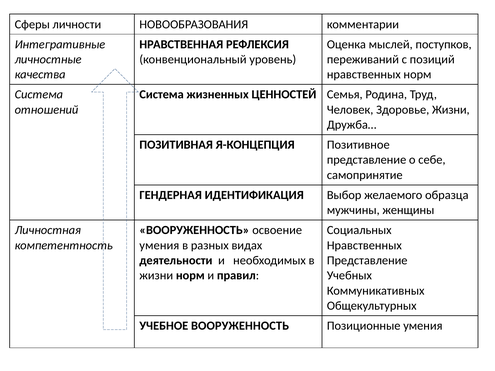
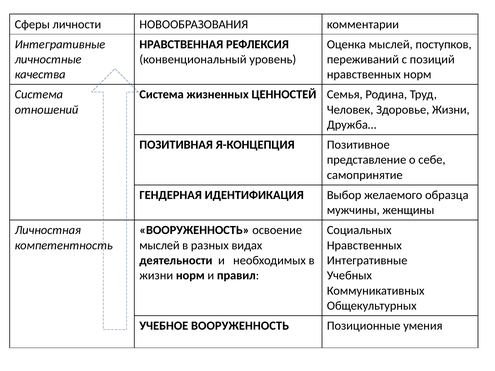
умения at (159, 245): умения -> мыслей
Представление at (367, 261): Представление -> Интегративные
